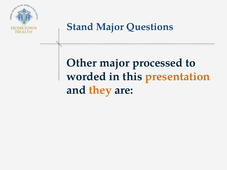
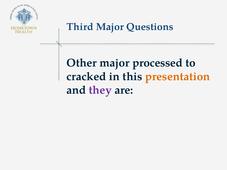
Stand: Stand -> Third
worded: worded -> cracked
they colour: orange -> purple
